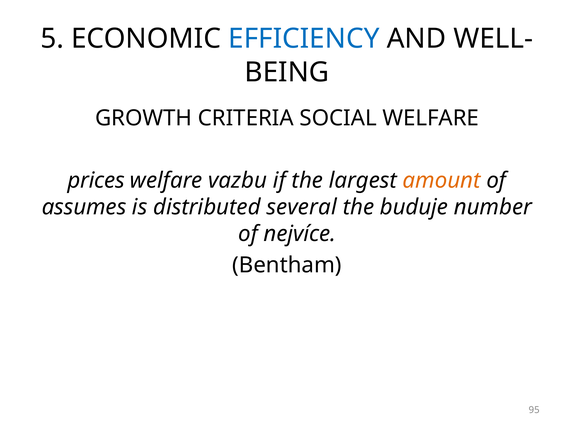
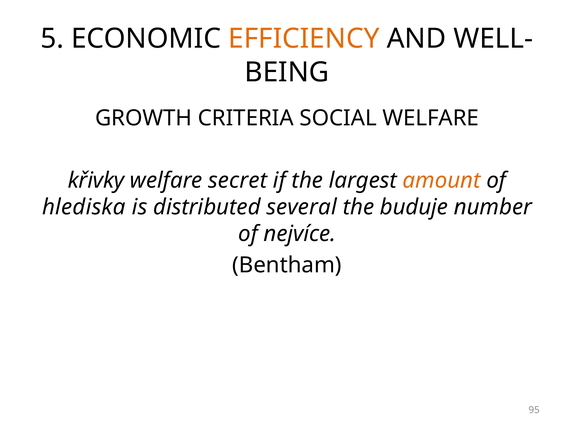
EFFICIENCY colour: blue -> orange
prices: prices -> křivky
vazbu: vazbu -> secret
assumes: assumes -> hlediska
